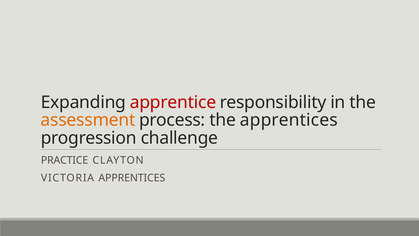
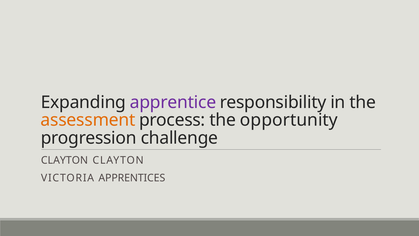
apprentice colour: red -> purple
the apprentices: apprentices -> opportunity
PRACTICE at (65, 160): PRACTICE -> CLAYTON
